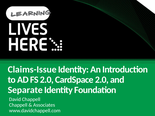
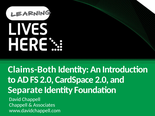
Claims-Issue: Claims-Issue -> Claims-Both
